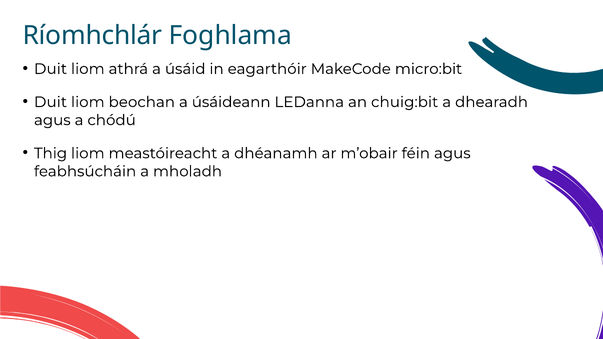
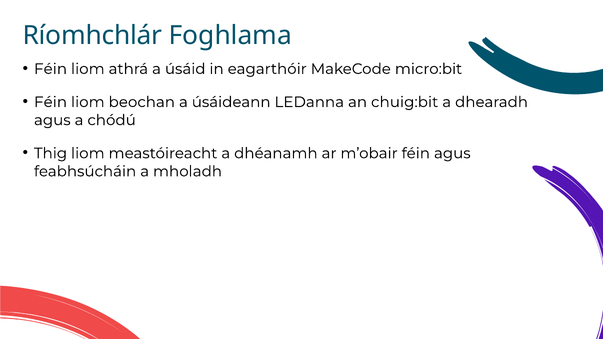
Duit at (50, 69): Duit -> Féin
Duit at (50, 102): Duit -> Féin
